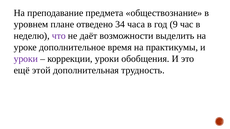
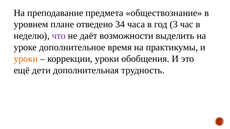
9: 9 -> 3
уроки at (26, 59) colour: purple -> orange
этой: этой -> дети
